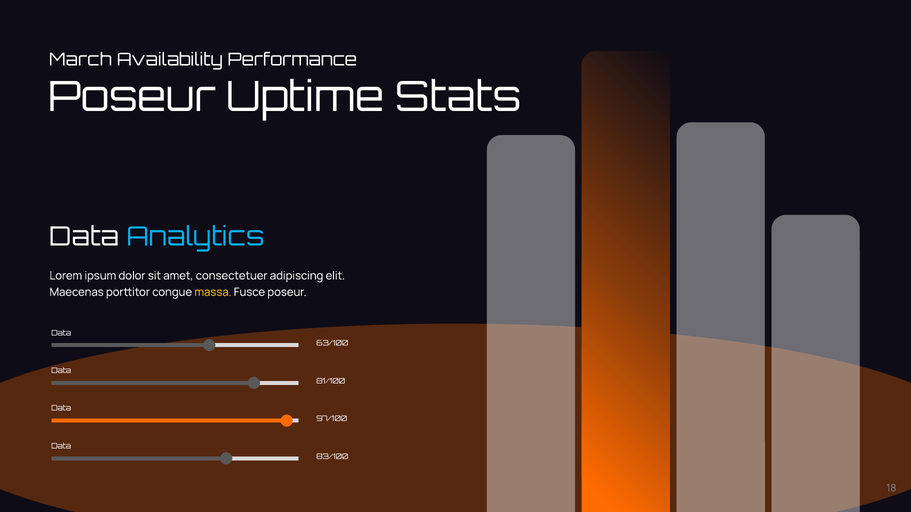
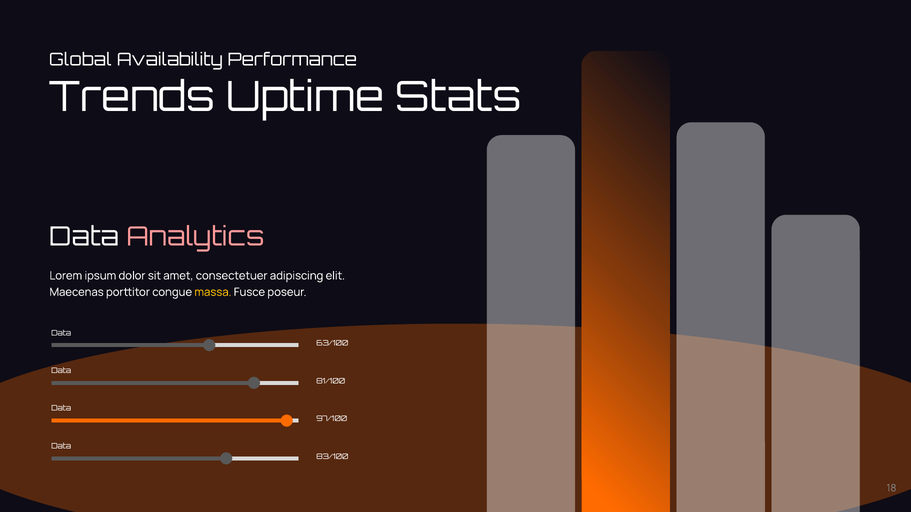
March: March -> Global
Poseur at (132, 97): Poseur -> Trends
Analytics colour: light blue -> pink
